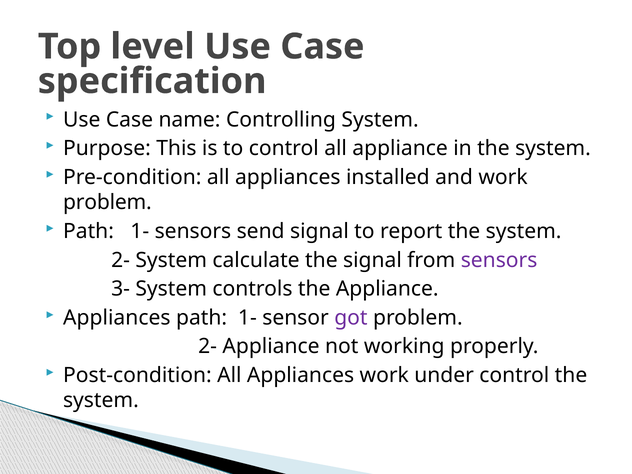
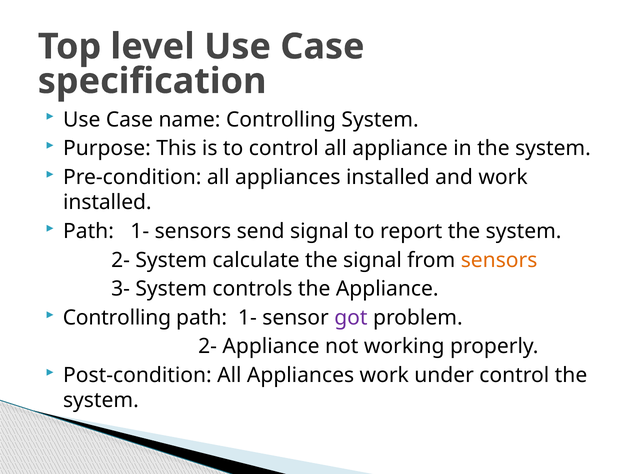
problem at (107, 202): problem -> installed
sensors at (499, 260) colour: purple -> orange
Appliances at (117, 318): Appliances -> Controlling
